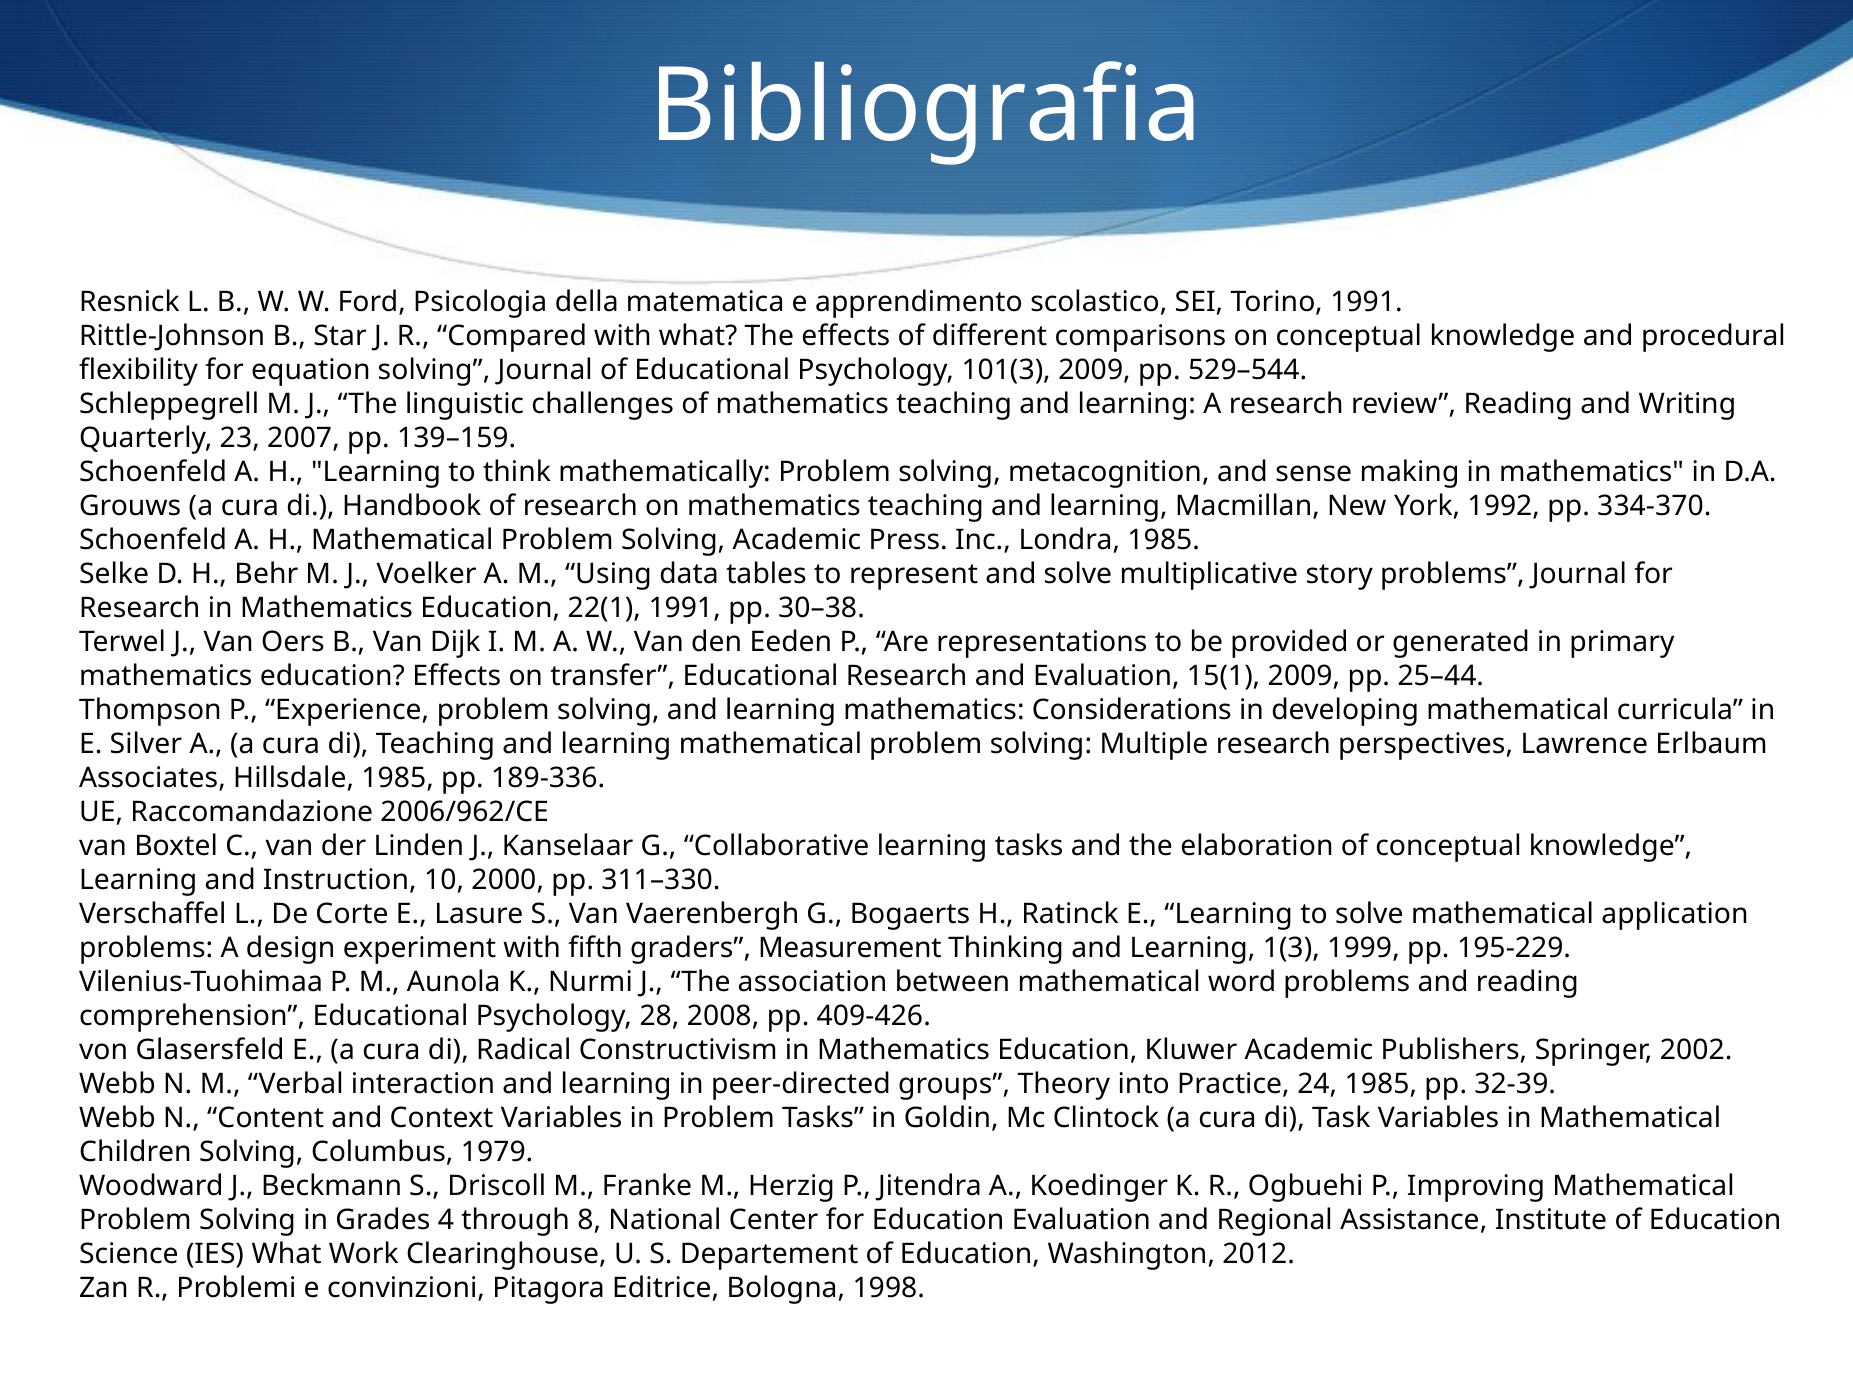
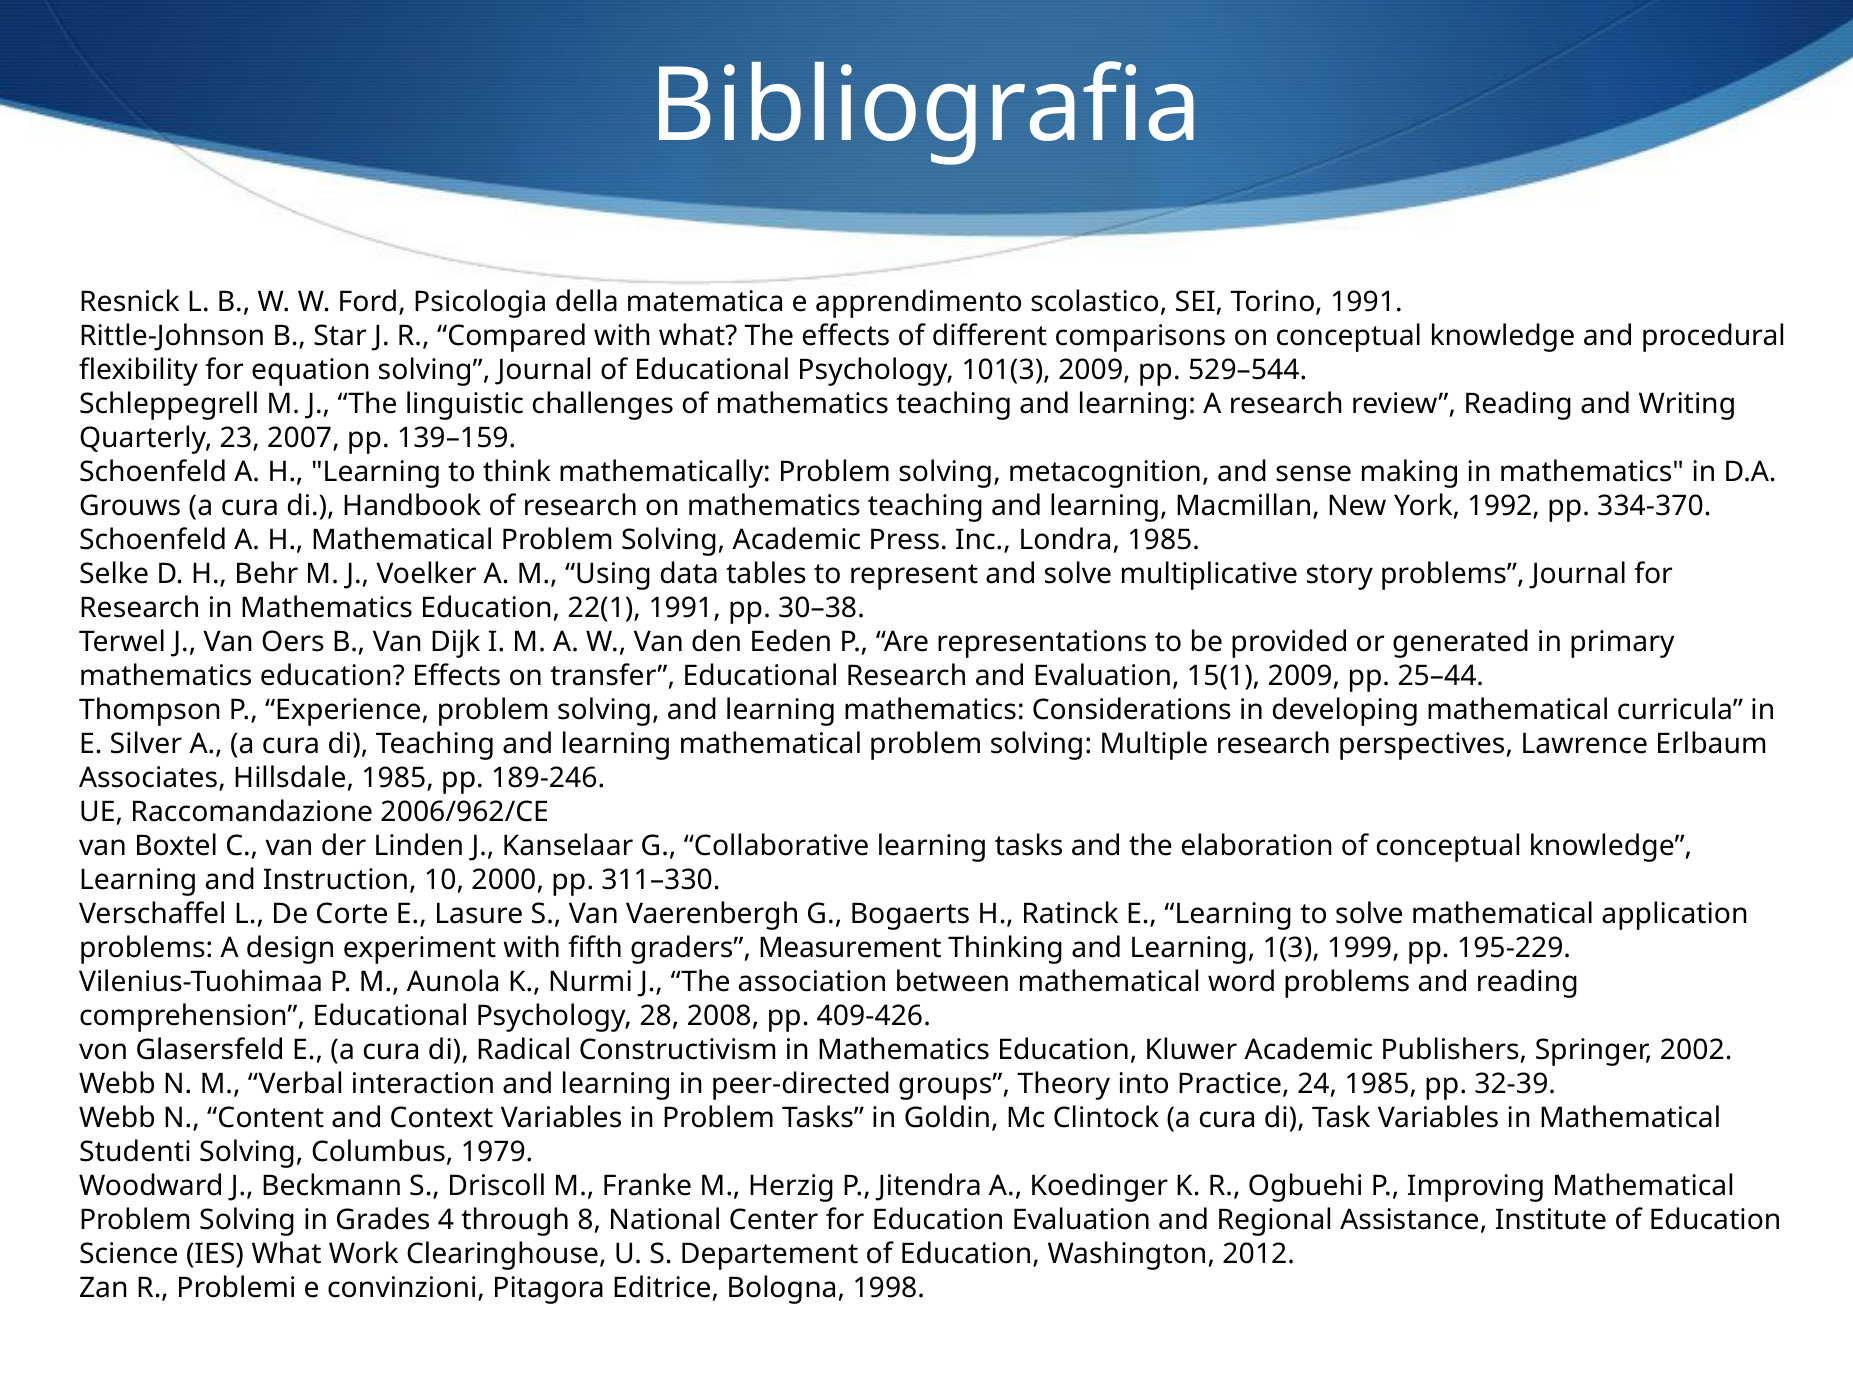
189-336: 189-336 -> 189-246
Children: Children -> Studenti
